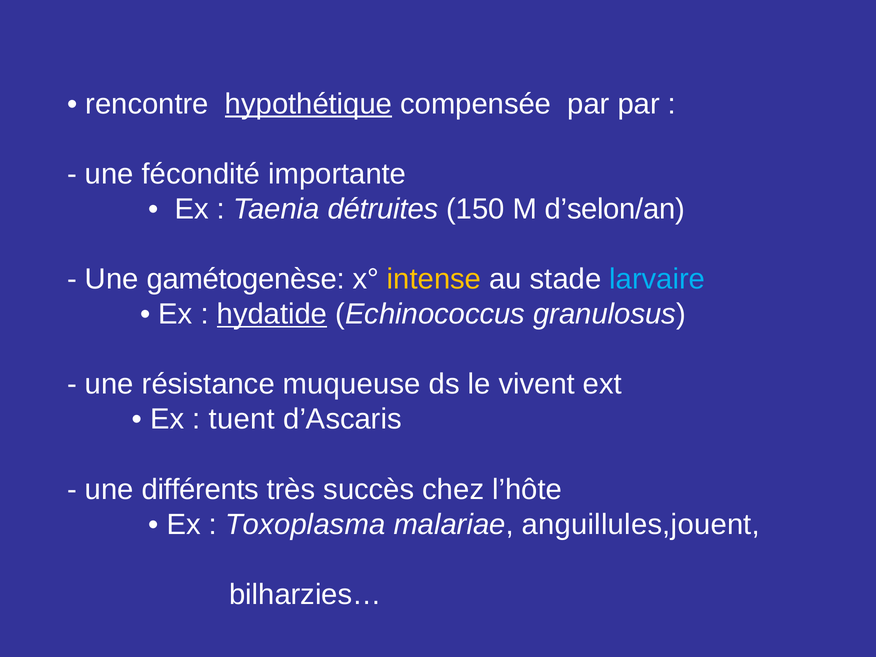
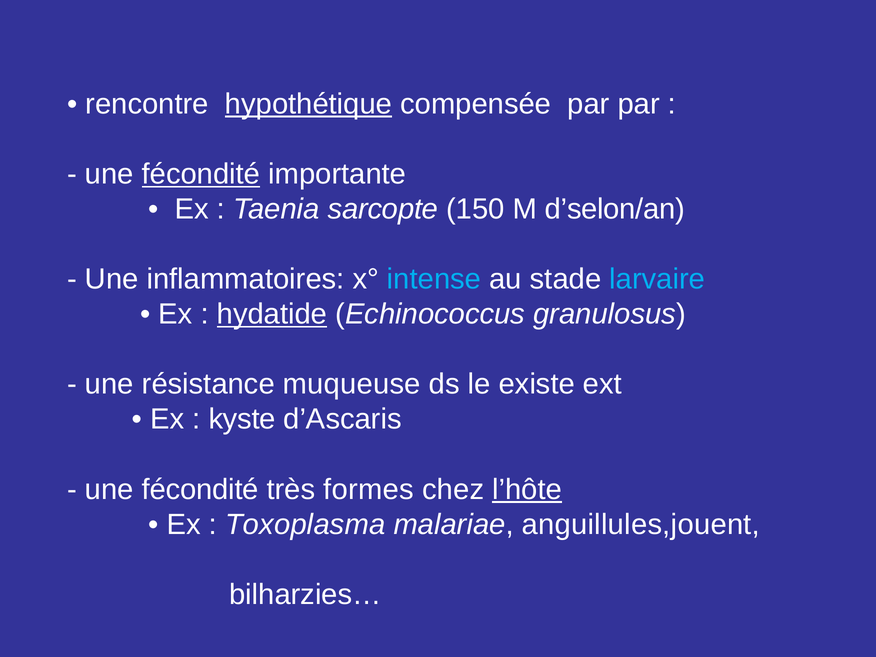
fécondité at (201, 174) underline: none -> present
détruites: détruites -> sarcopte
gamétogenèse: gamétogenèse -> inflammatoires
intense colour: yellow -> light blue
vivent: vivent -> existe
tuent: tuent -> kyste
différents at (200, 489): différents -> fécondité
succès: succès -> formes
l’hôte underline: none -> present
